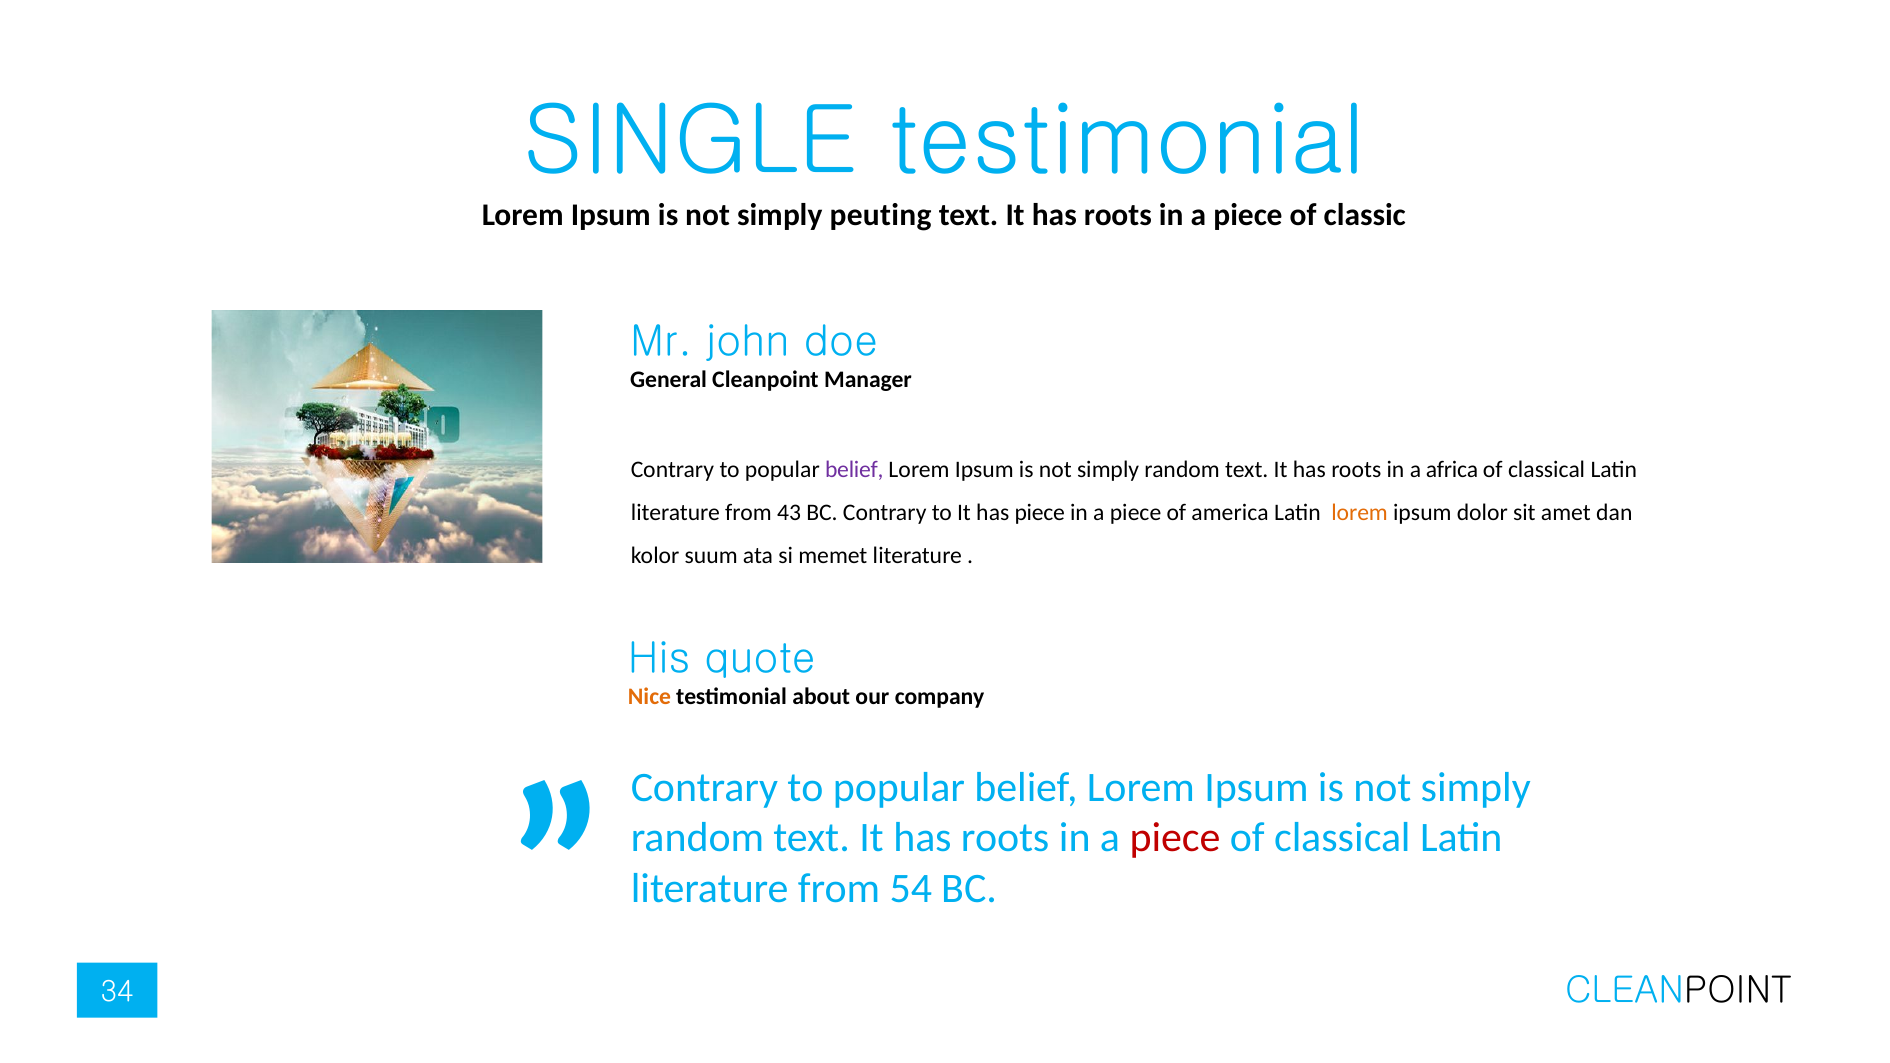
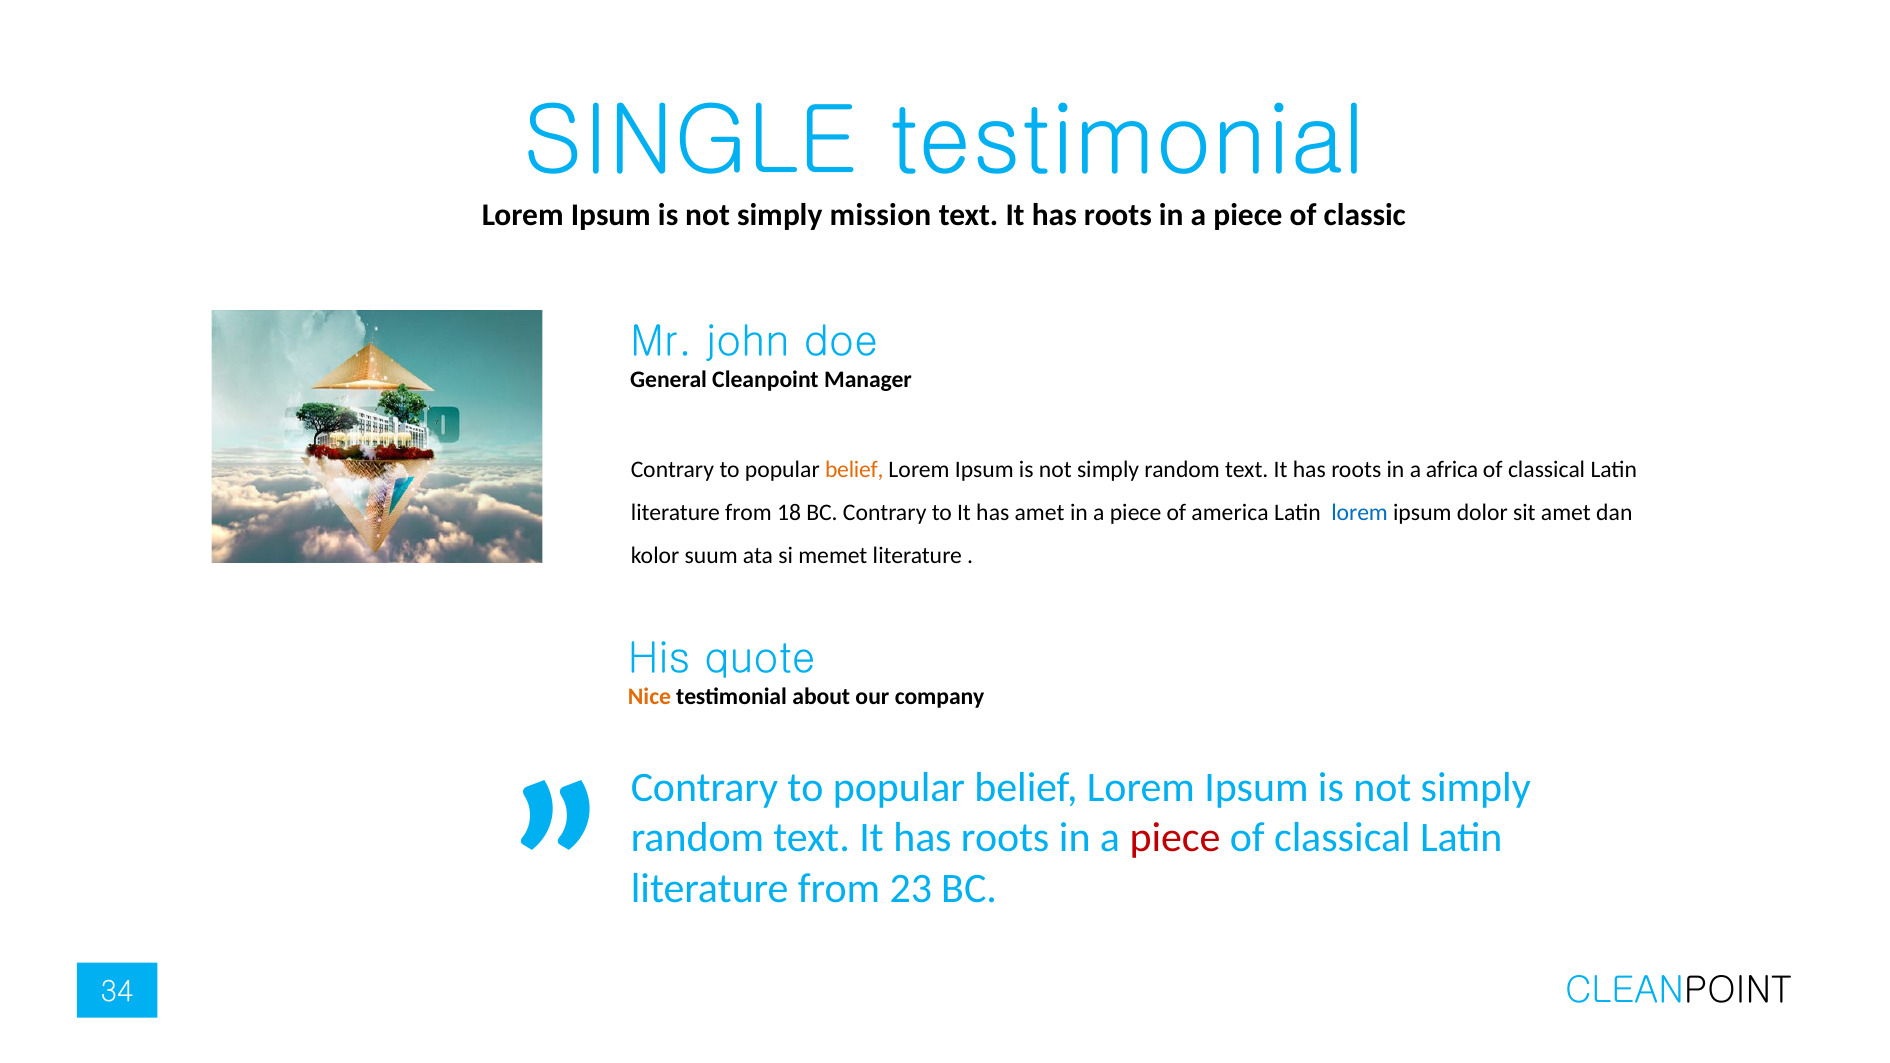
peuting: peuting -> mission
belief at (854, 470) colour: purple -> orange
43: 43 -> 18
has piece: piece -> amet
lorem at (1360, 513) colour: orange -> blue
54: 54 -> 23
